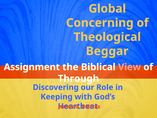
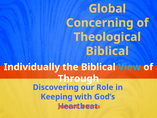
Beggar at (107, 51): Beggar -> Biblical
Assignment: Assignment -> Individually
View colour: pink -> light blue
